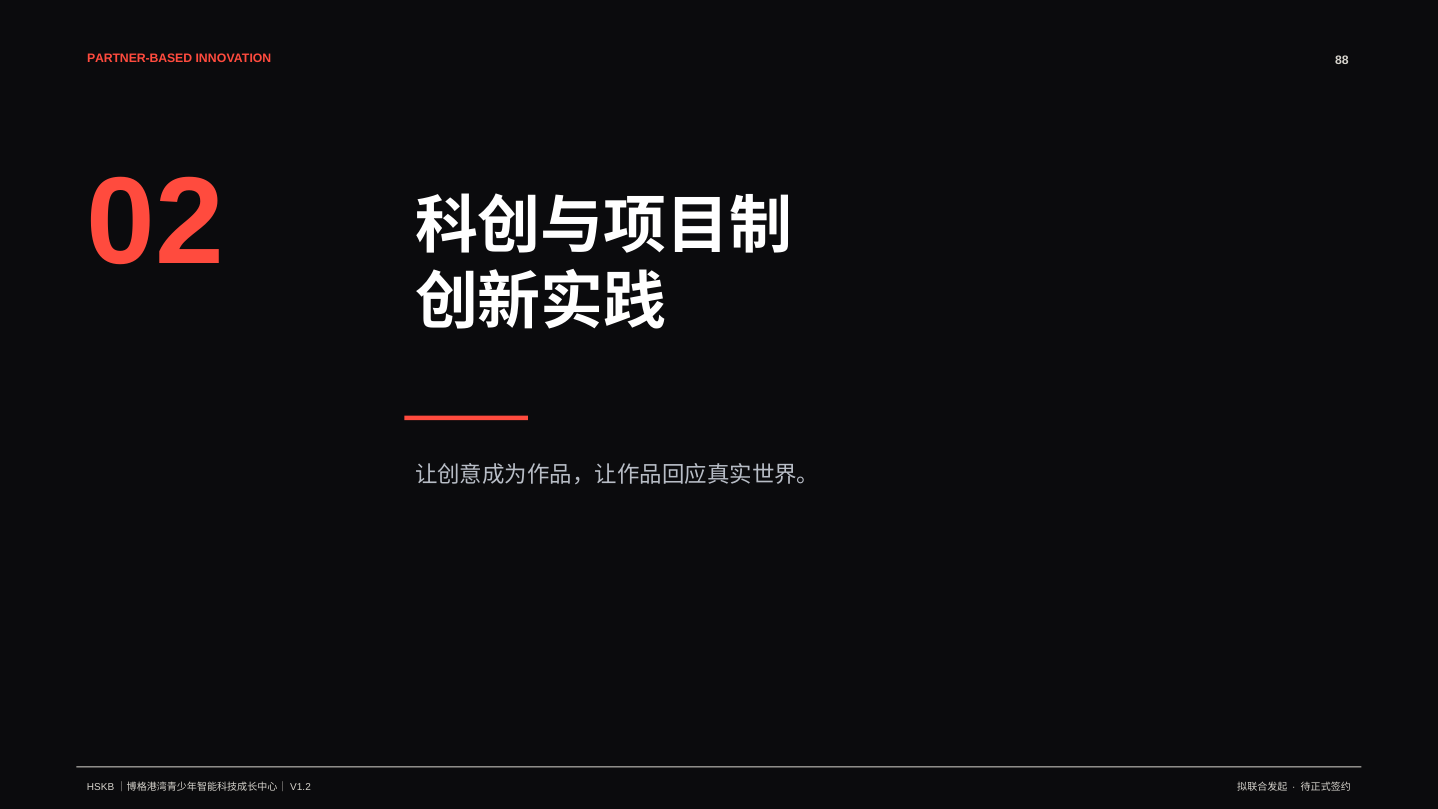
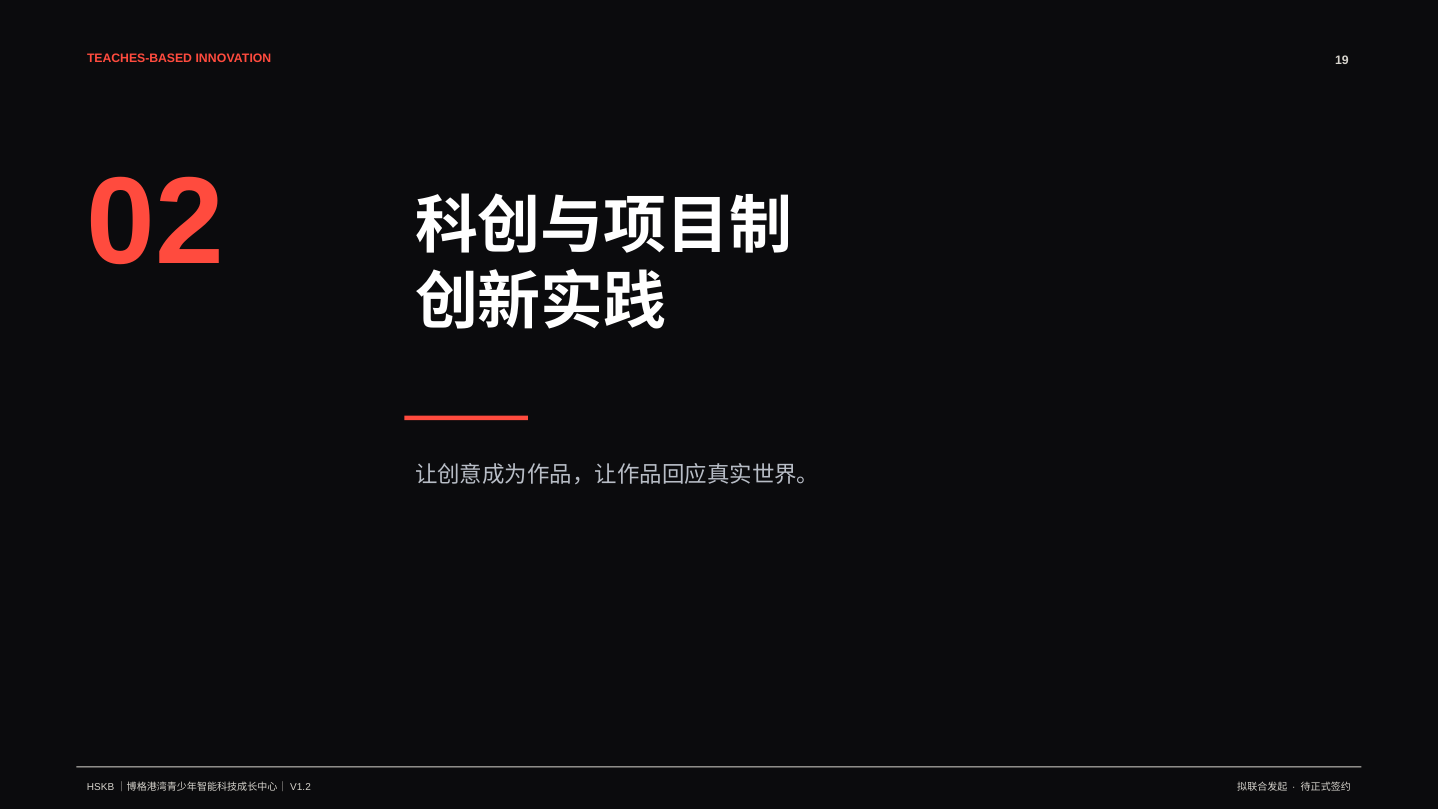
PARTNER-BASED: PARTNER-BASED -> TEACHES-BASED
88: 88 -> 19
